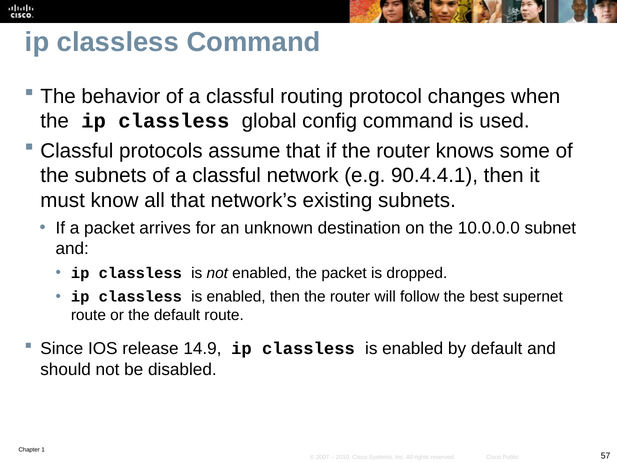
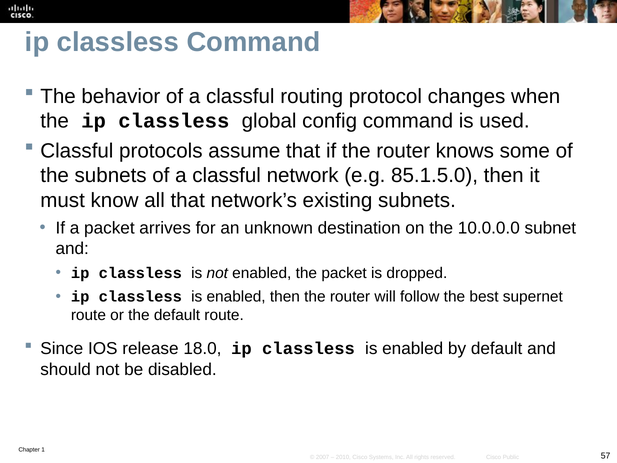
90.4.4.1: 90.4.4.1 -> 85.1.5.0
14.9: 14.9 -> 18.0
